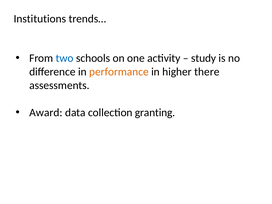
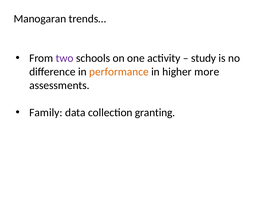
Institutions: Institutions -> Manogaran
two colour: blue -> purple
there: there -> more
Award: Award -> Family
